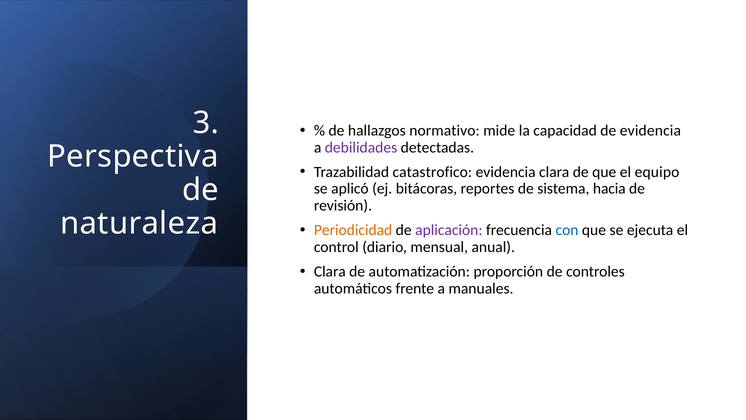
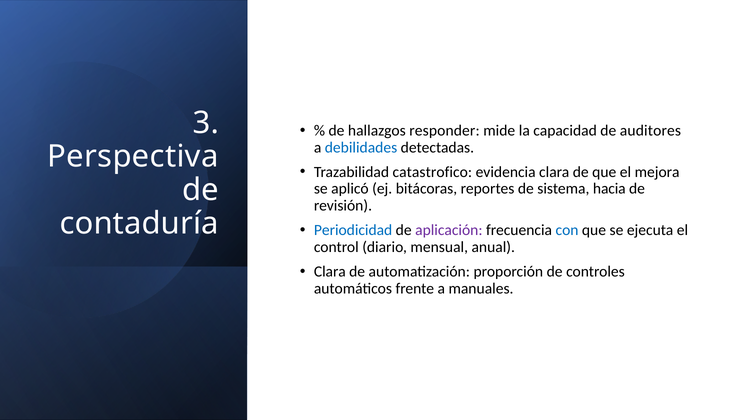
normativo: normativo -> responder
de evidencia: evidencia -> auditores
debilidades colour: purple -> blue
equipo: equipo -> mejora
naturaleza: naturaleza -> contaduría
Periodicidad colour: orange -> blue
